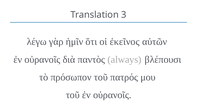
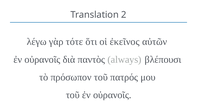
3: 3 -> 2
ἡμῖν: ἡμῖν -> τότε
